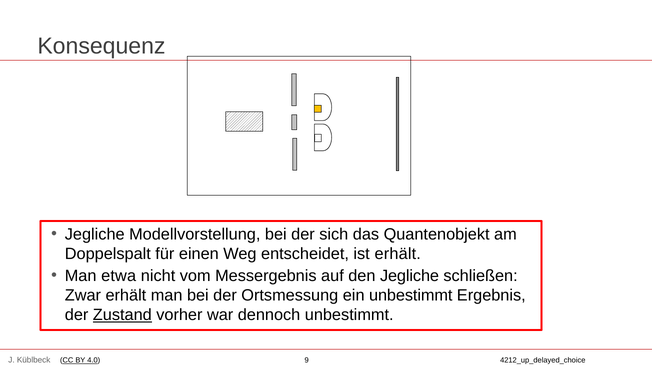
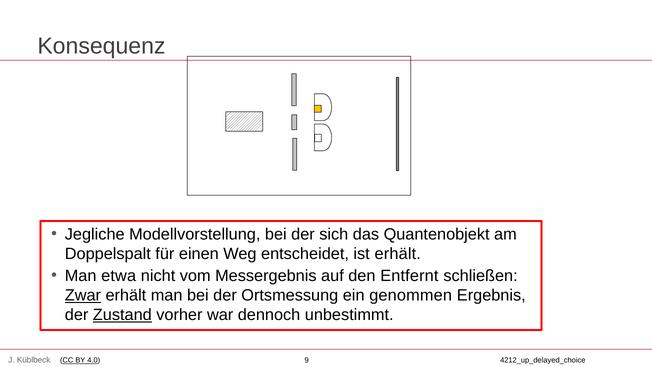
den Jegliche: Jegliche -> Entfernt
Zwar underline: none -> present
ein unbestimmt: unbestimmt -> genommen
